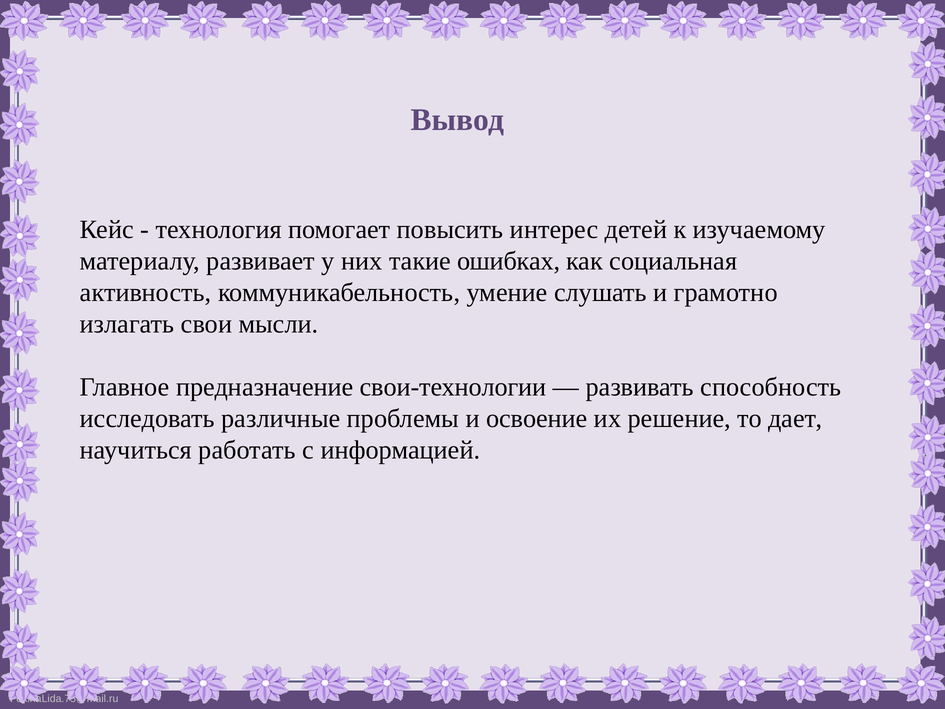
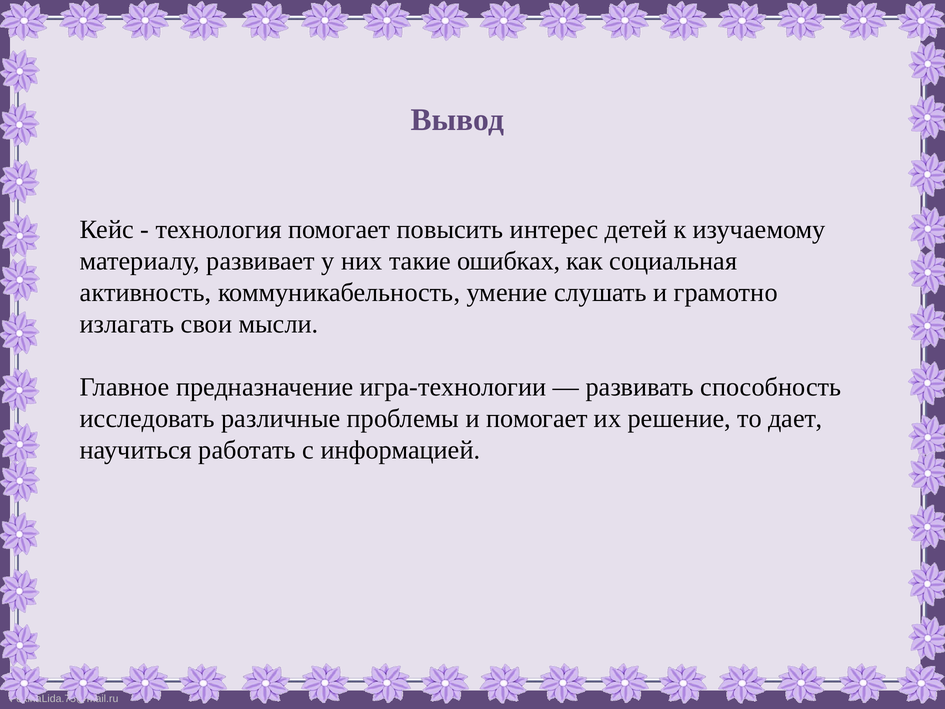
свои-технологии: свои-технологии -> игра-технологии
и освоение: освоение -> помогает
